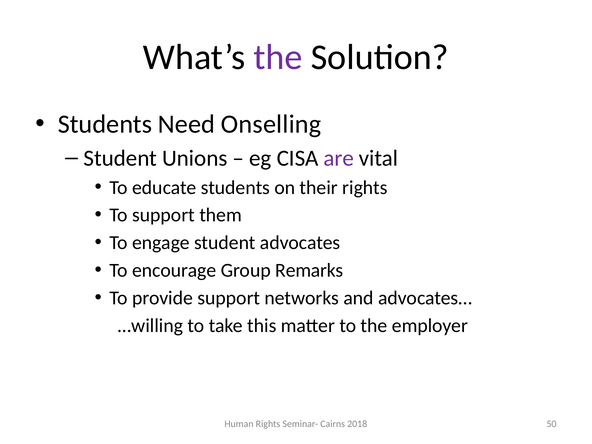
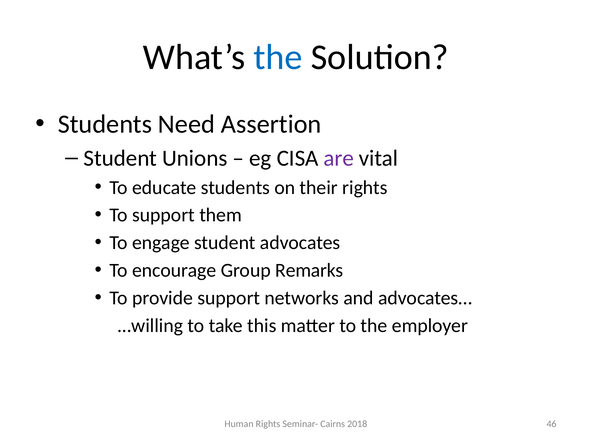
the at (278, 57) colour: purple -> blue
Onselling: Onselling -> Assertion
50: 50 -> 46
